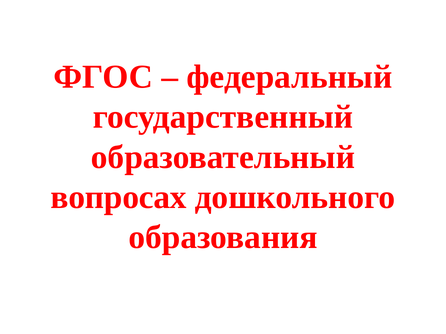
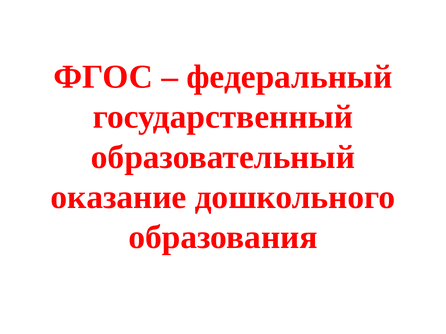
вопросах: вопросах -> оказание
